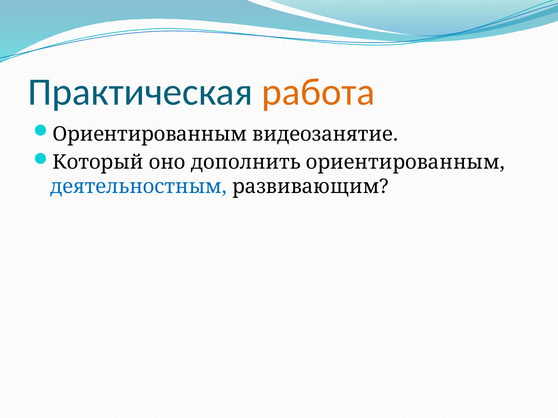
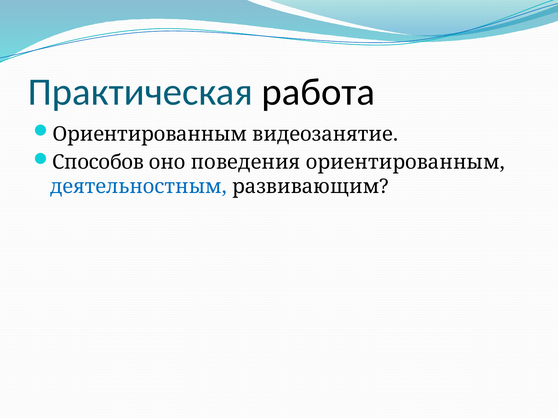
работа colour: orange -> black
Который: Который -> Способов
дополнить: дополнить -> поведения
